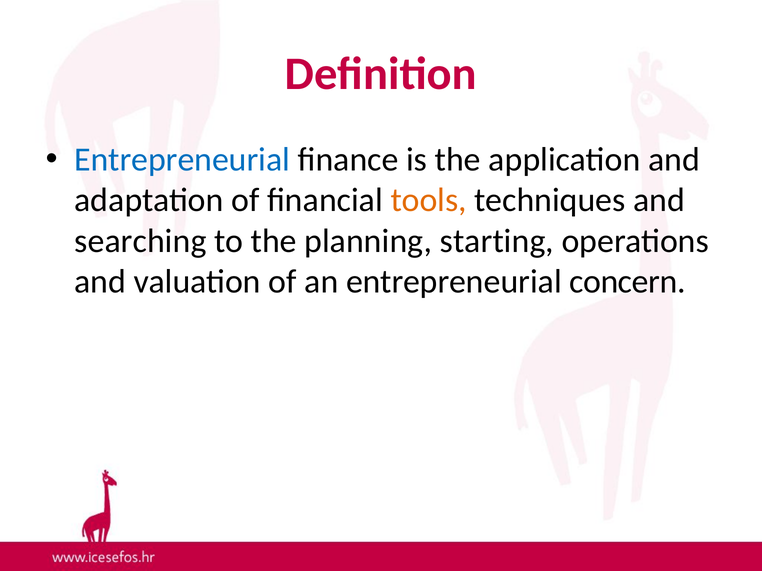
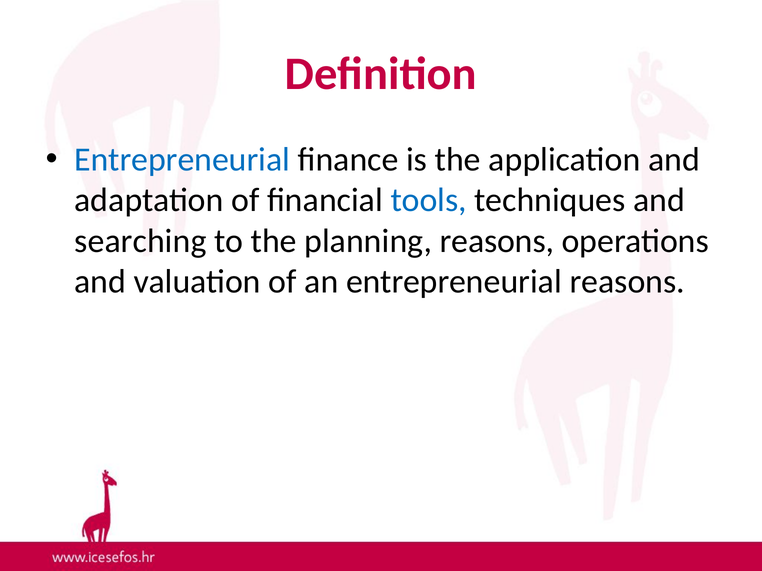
tools colour: orange -> blue
planning starting: starting -> reasons
entrepreneurial concern: concern -> reasons
